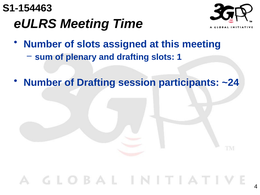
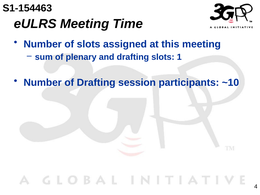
~24: ~24 -> ~10
